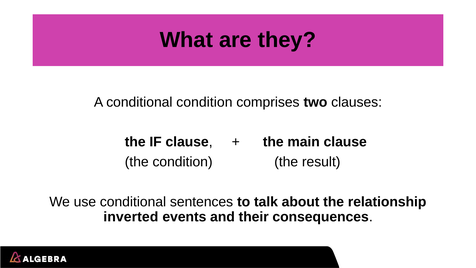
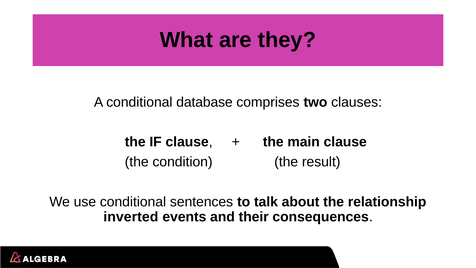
conditional condition: condition -> database
